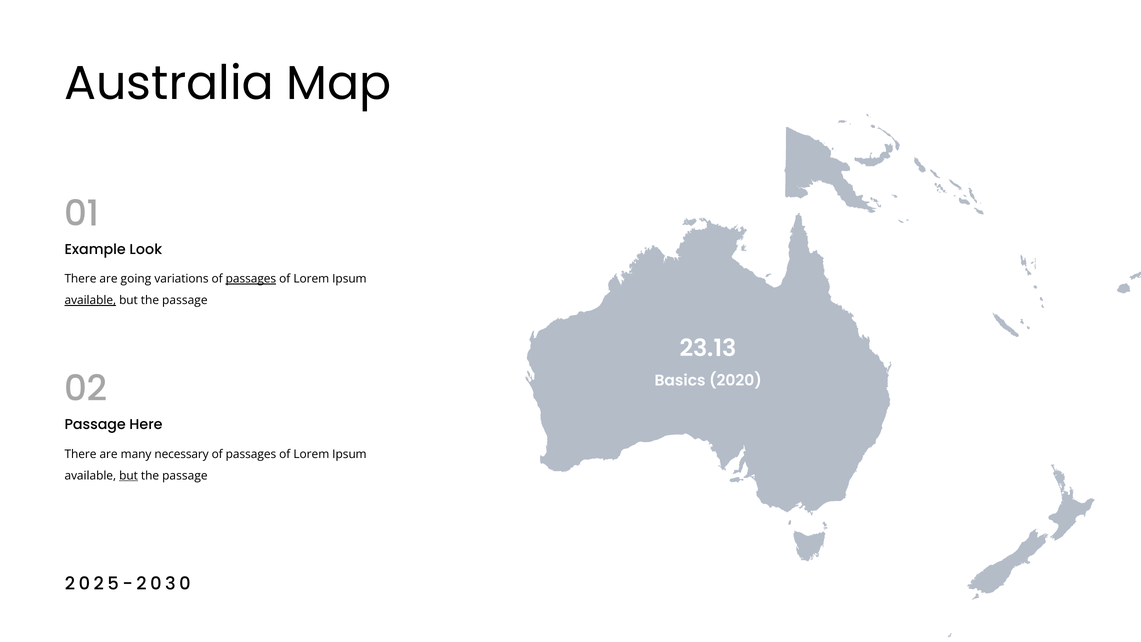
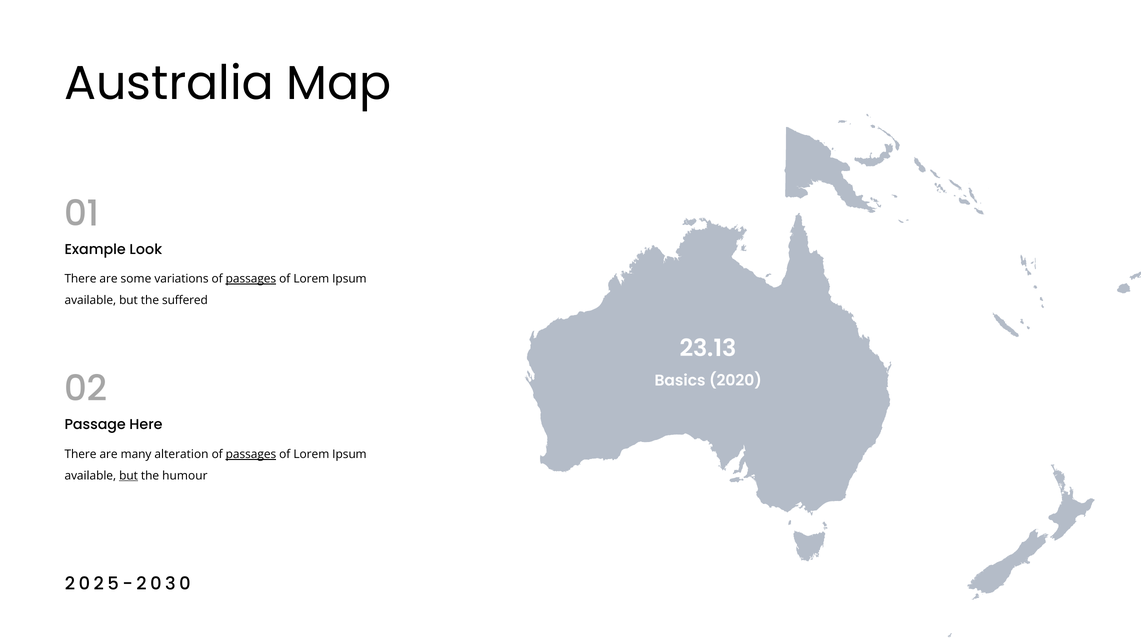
going: going -> some
available at (90, 300) underline: present -> none
passage at (185, 300): passage -> suffered
necessary: necessary -> alteration
passages at (251, 454) underline: none -> present
passage at (185, 476): passage -> humour
